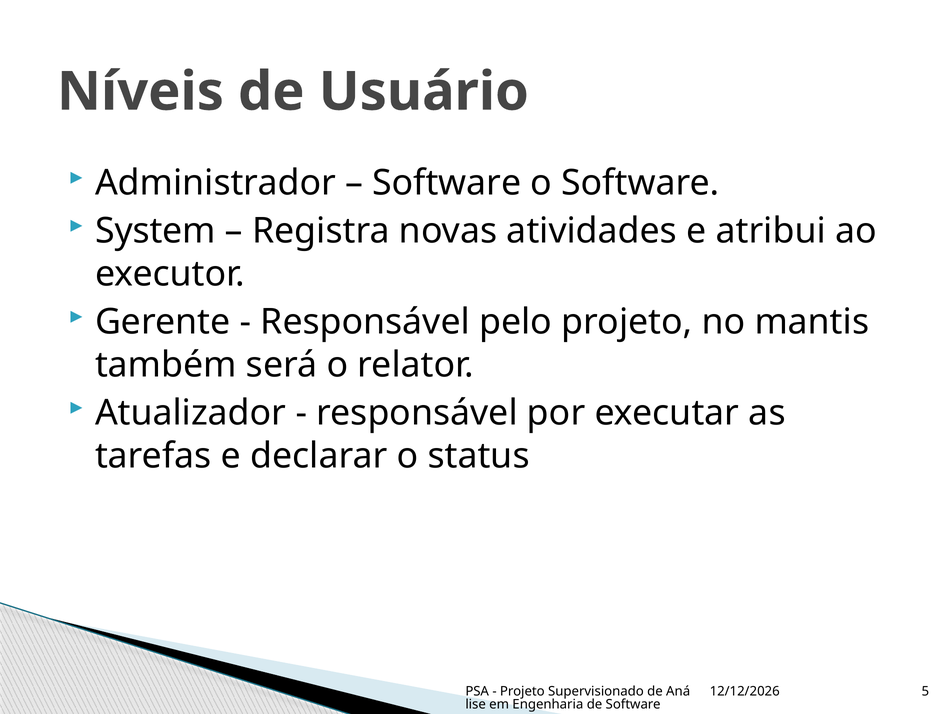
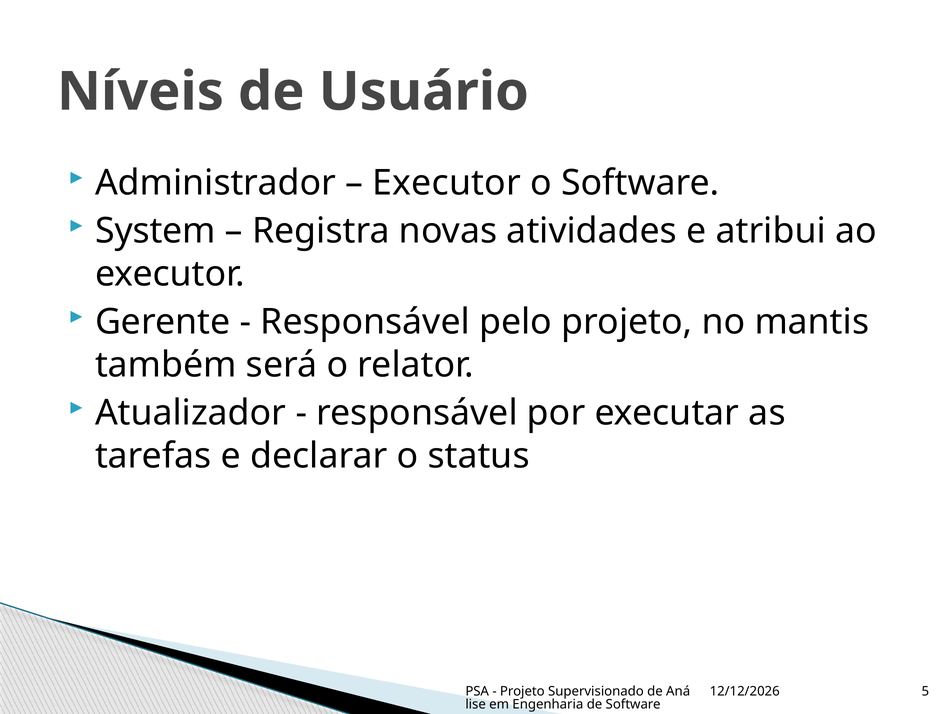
Software at (447, 183): Software -> Executor
